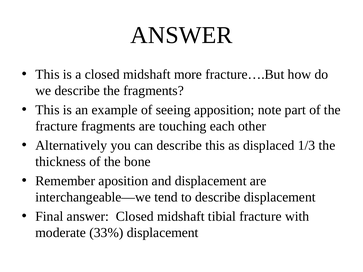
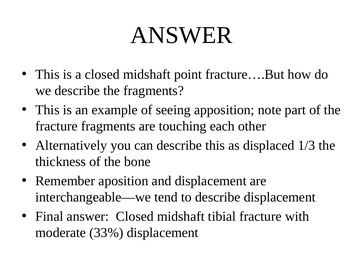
more: more -> point
